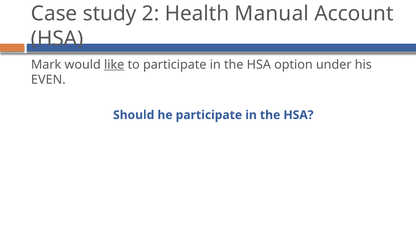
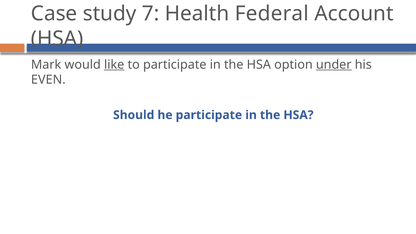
2: 2 -> 7
Manual: Manual -> Federal
under underline: none -> present
